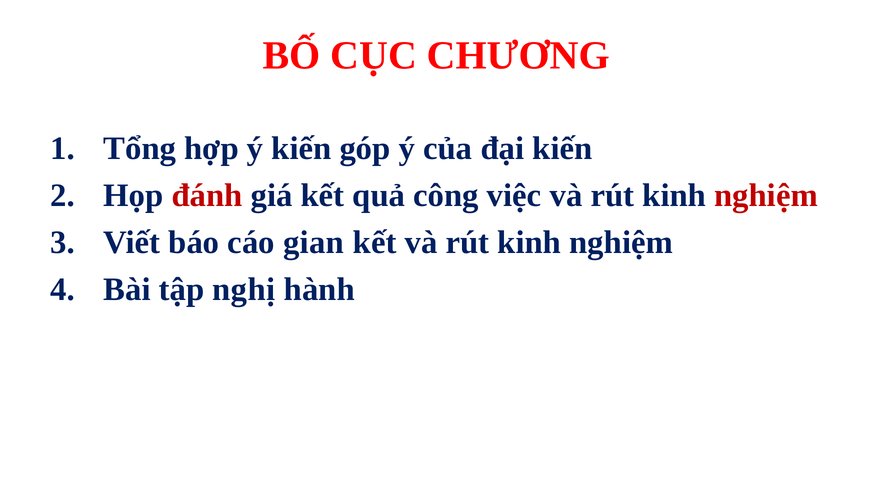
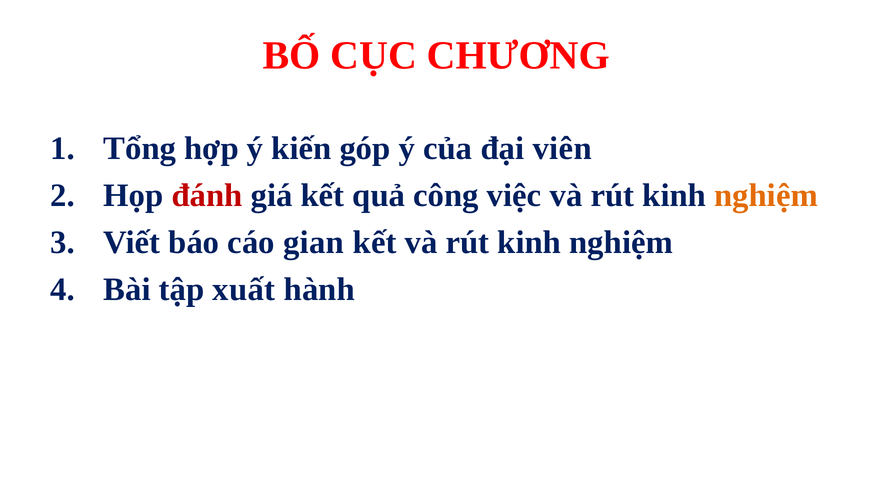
đại kiến: kiến -> viên
nghiệm at (766, 196) colour: red -> orange
nghị: nghị -> xuất
